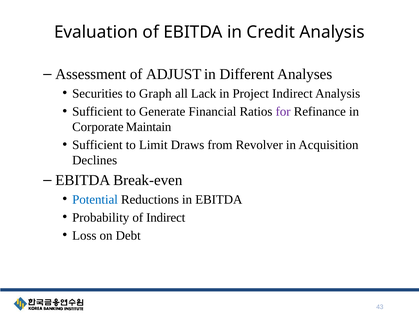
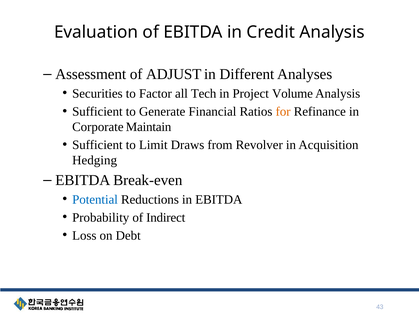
Graph: Graph -> Factor
Lack: Lack -> Tech
Project Indirect: Indirect -> Volume
for colour: purple -> orange
Declines: Declines -> Hedging
